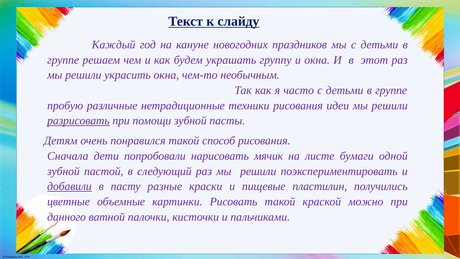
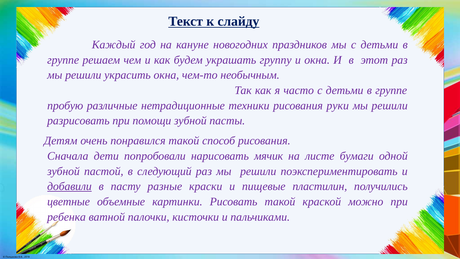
идеи: идеи -> руки
разрисовать underline: present -> none
данного: данного -> ребенка
